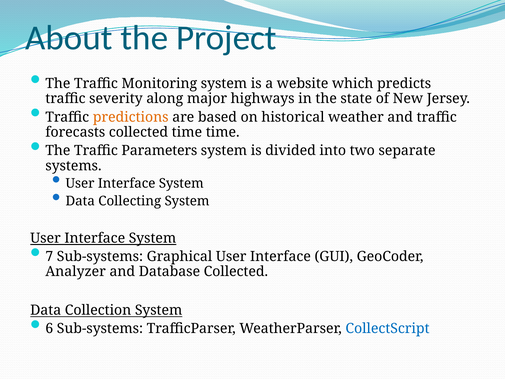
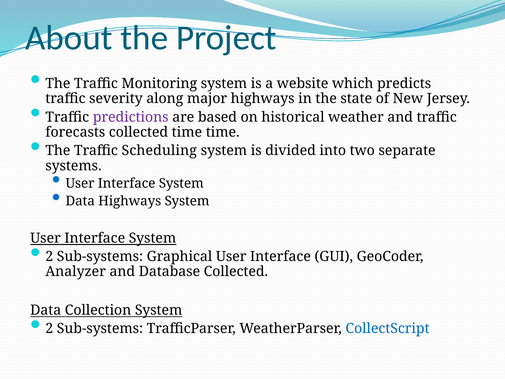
predictions colour: orange -> purple
Parameters: Parameters -> Scheduling
Data Collecting: Collecting -> Highways
7 at (49, 256): 7 -> 2
6 at (49, 328): 6 -> 2
